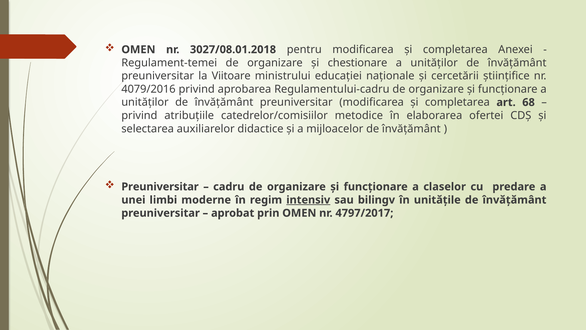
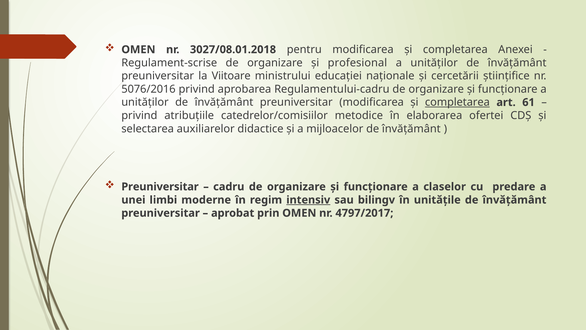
Regulament-temei: Regulament-temei -> Regulament-scrise
chestionare: chestionare -> profesional
4079/2016: 4079/2016 -> 5076/2016
completarea at (457, 102) underline: none -> present
68: 68 -> 61
